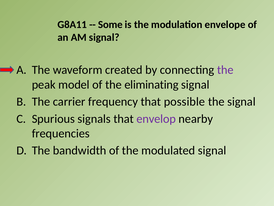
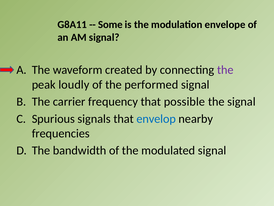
model: model -> loudly
eliminating: eliminating -> performed
envelop colour: purple -> blue
